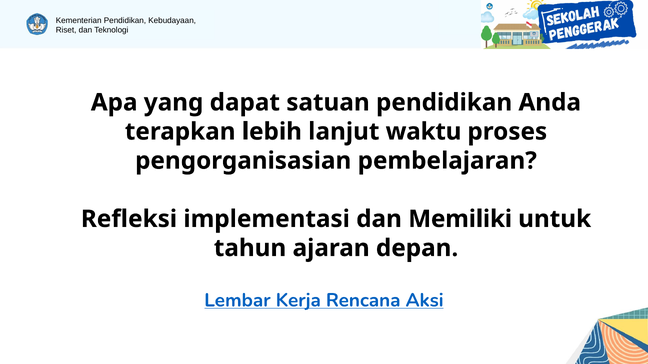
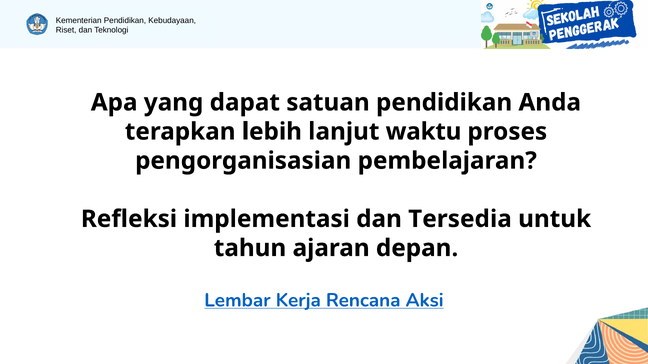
Memiliki: Memiliki -> Tersedia
